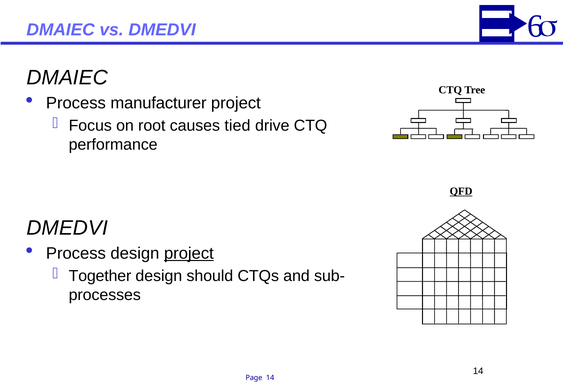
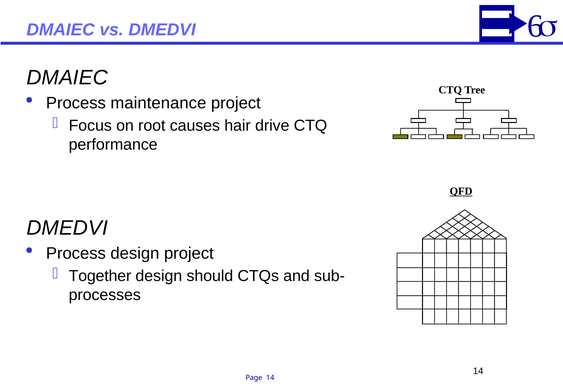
manufacturer: manufacturer -> maintenance
tied: tied -> hair
project at (189, 254) underline: present -> none
